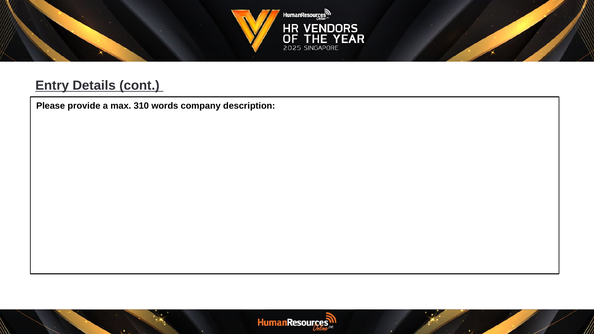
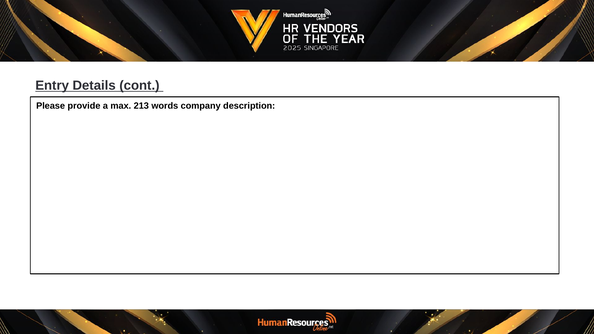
310: 310 -> 213
